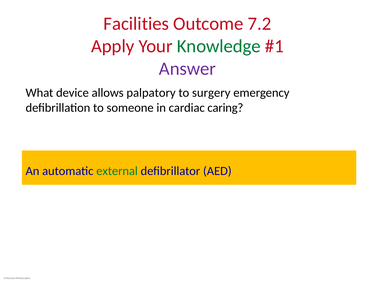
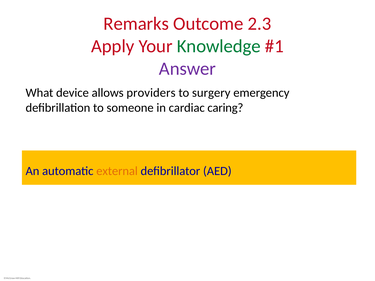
Facilities: Facilities -> Remarks
7.2: 7.2 -> 2.3
palpatory: palpatory -> providers
external colour: green -> orange
